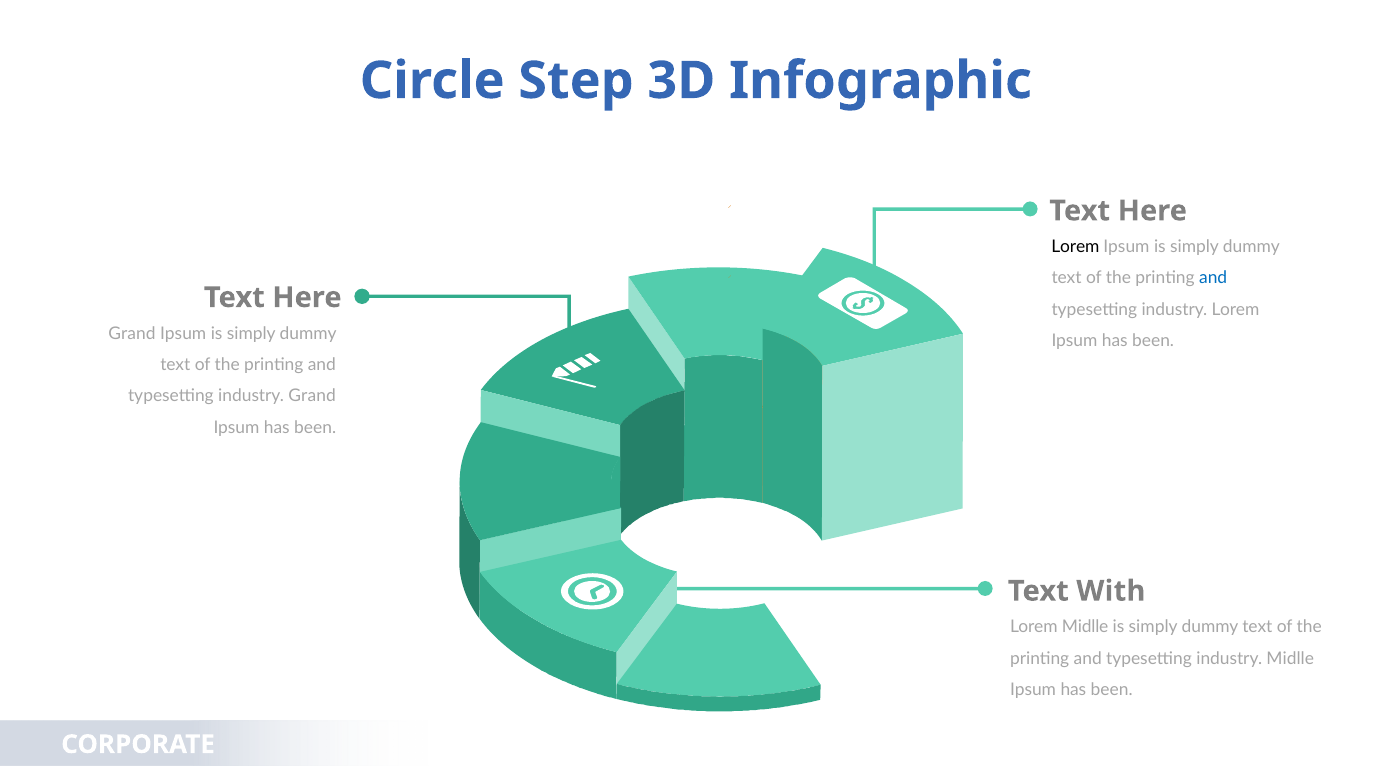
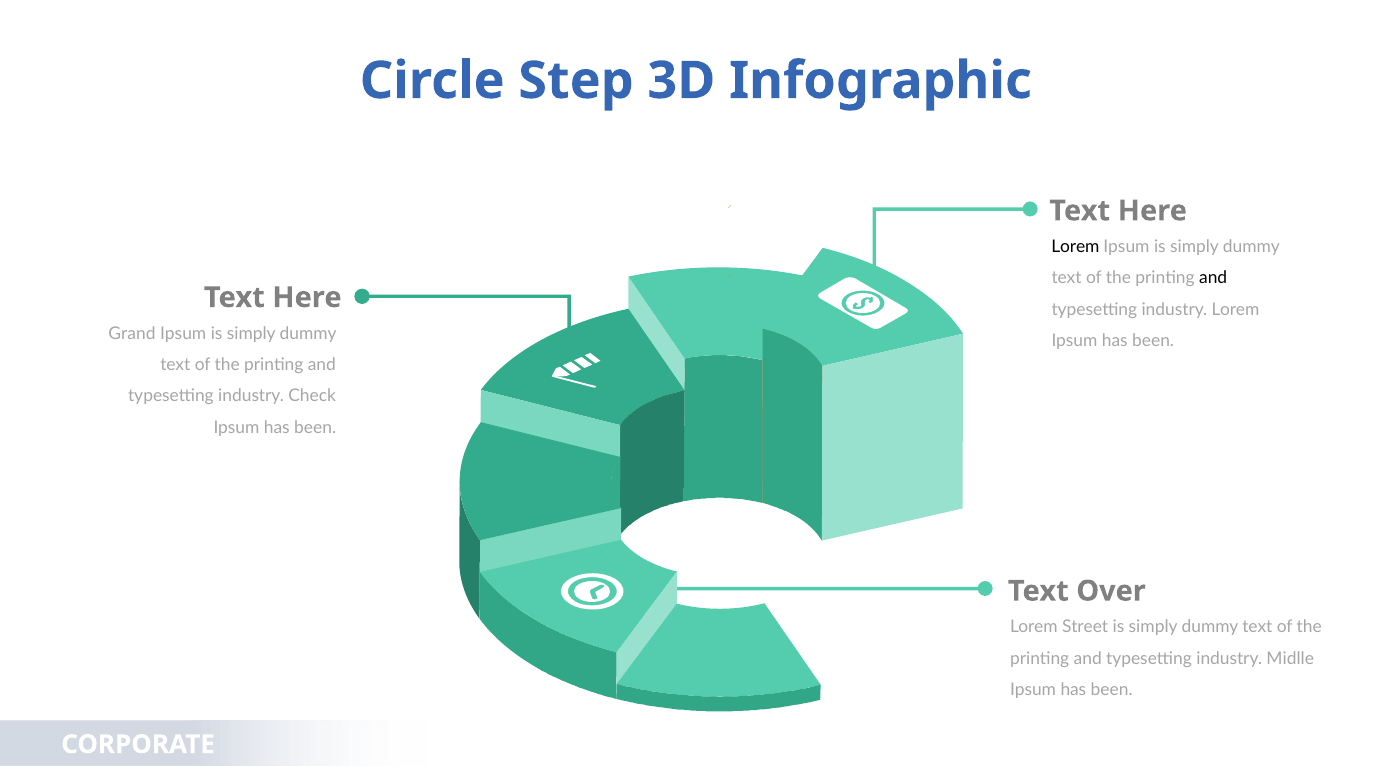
and at (1213, 278) colour: blue -> black
industry Grand: Grand -> Check
With: With -> Over
Lorem Midlle: Midlle -> Street
